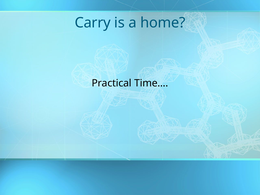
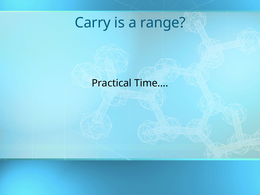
home: home -> range
